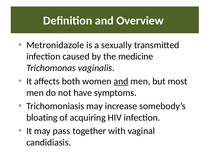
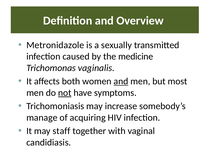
not underline: none -> present
bloating: bloating -> manage
pass: pass -> staff
